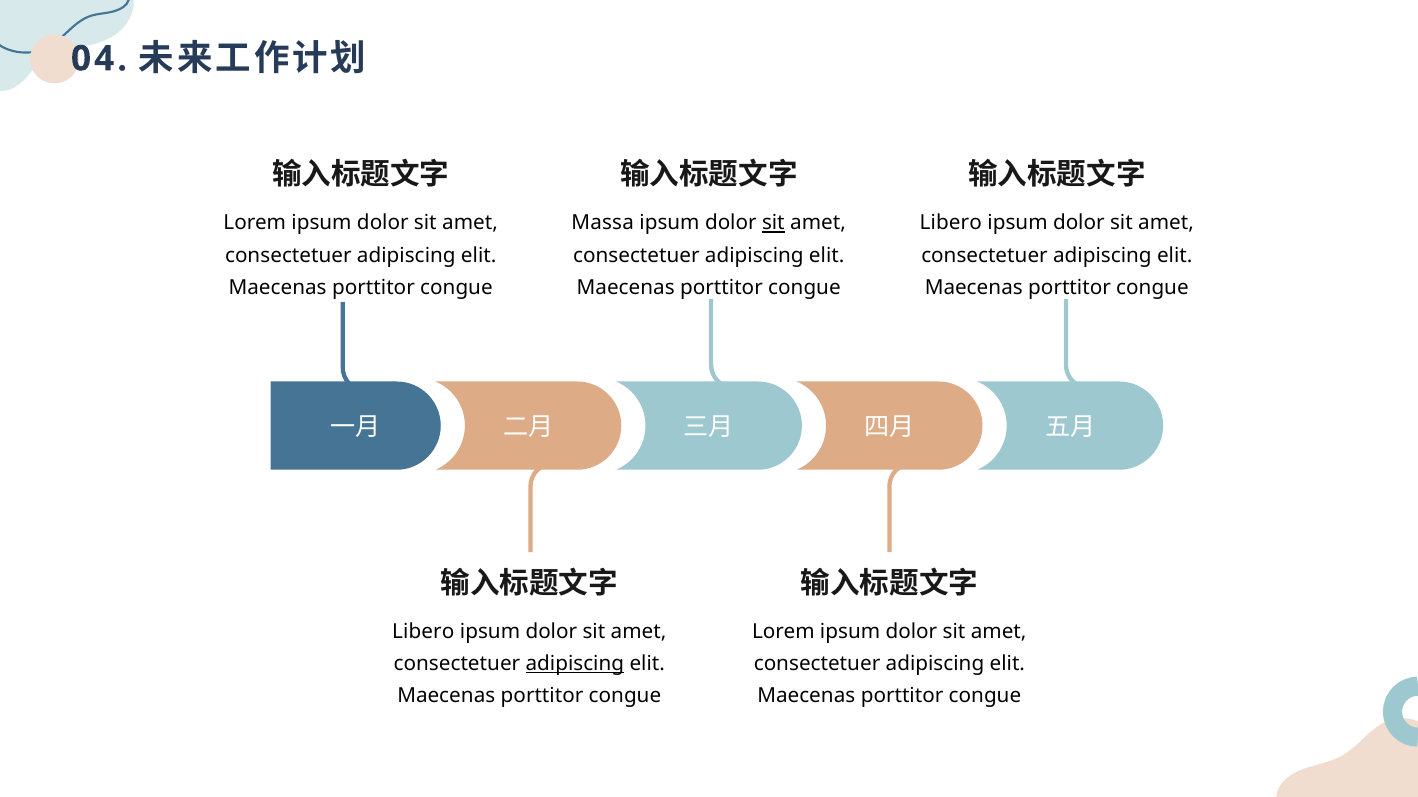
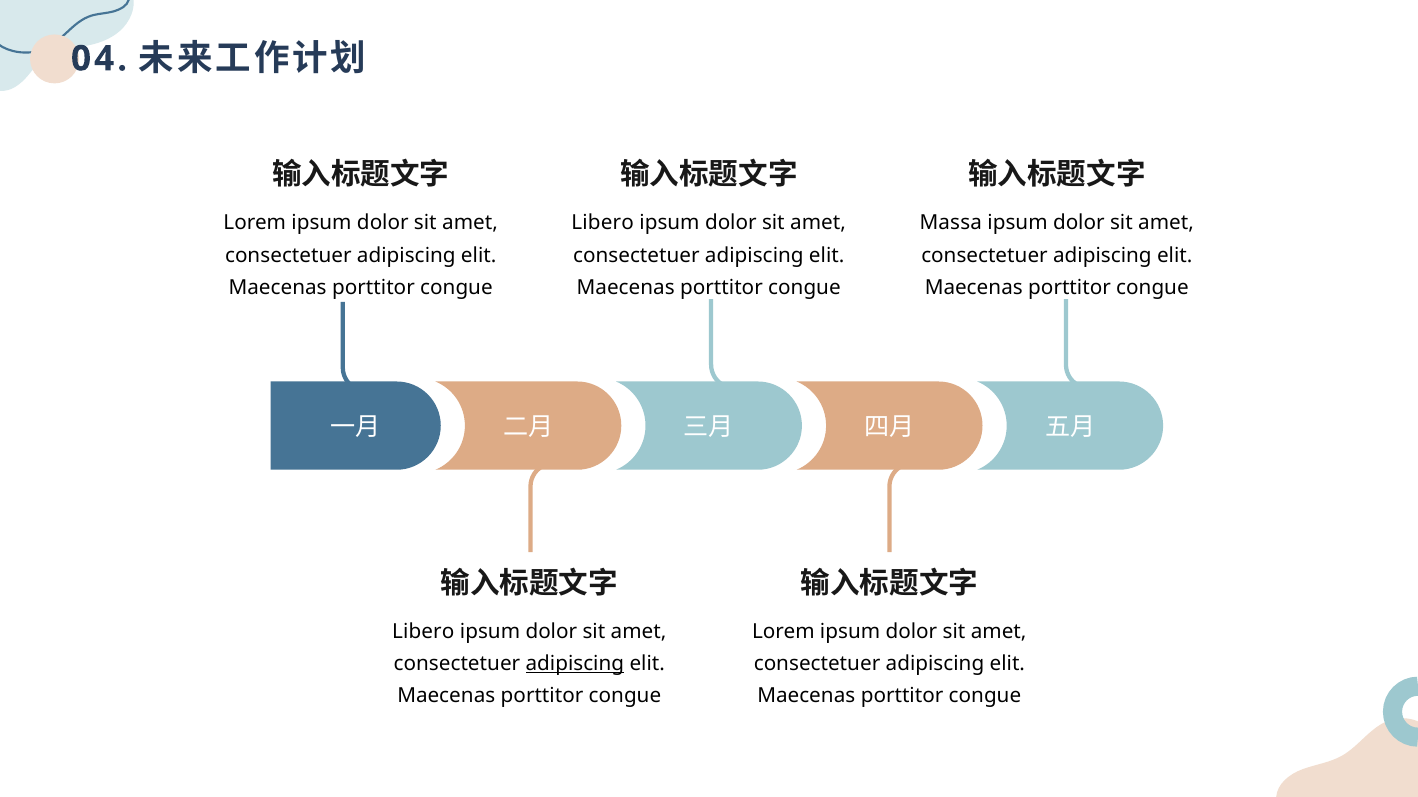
Massa at (603, 223): Massa -> Libero
sit at (773, 223) underline: present -> none
Libero at (951, 223): Libero -> Massa
